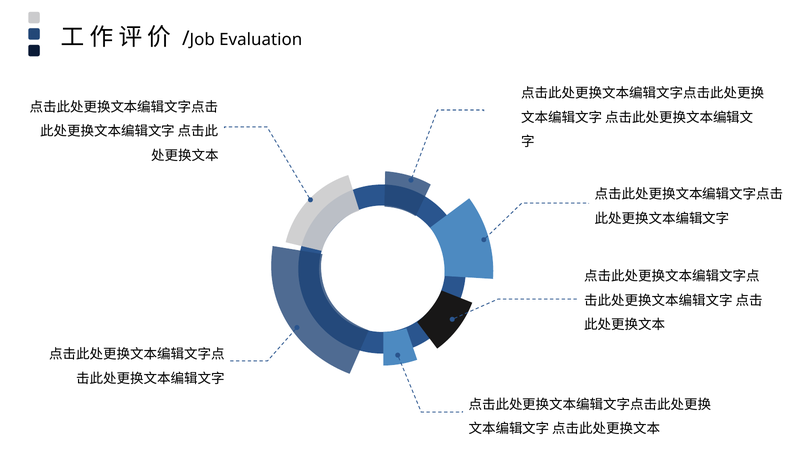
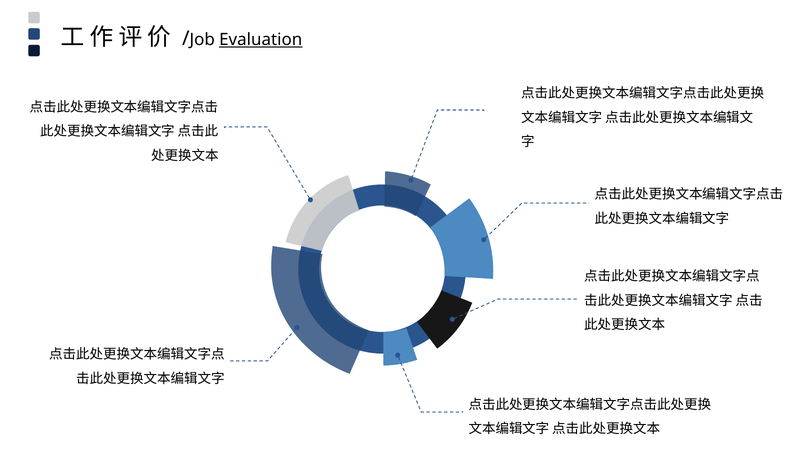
Evaluation underline: none -> present
